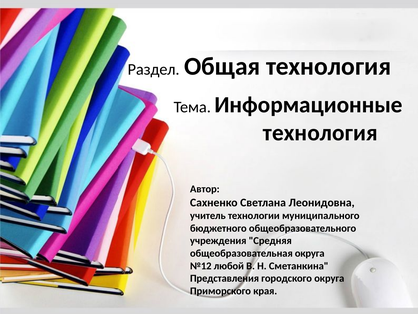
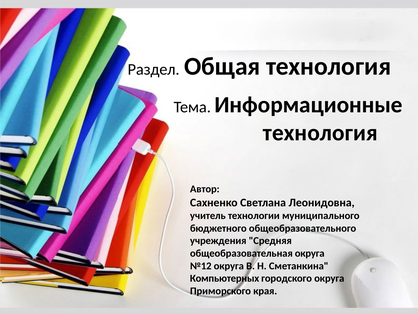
№12 любой: любой -> округа
Представления: Представления -> Компьютерных
